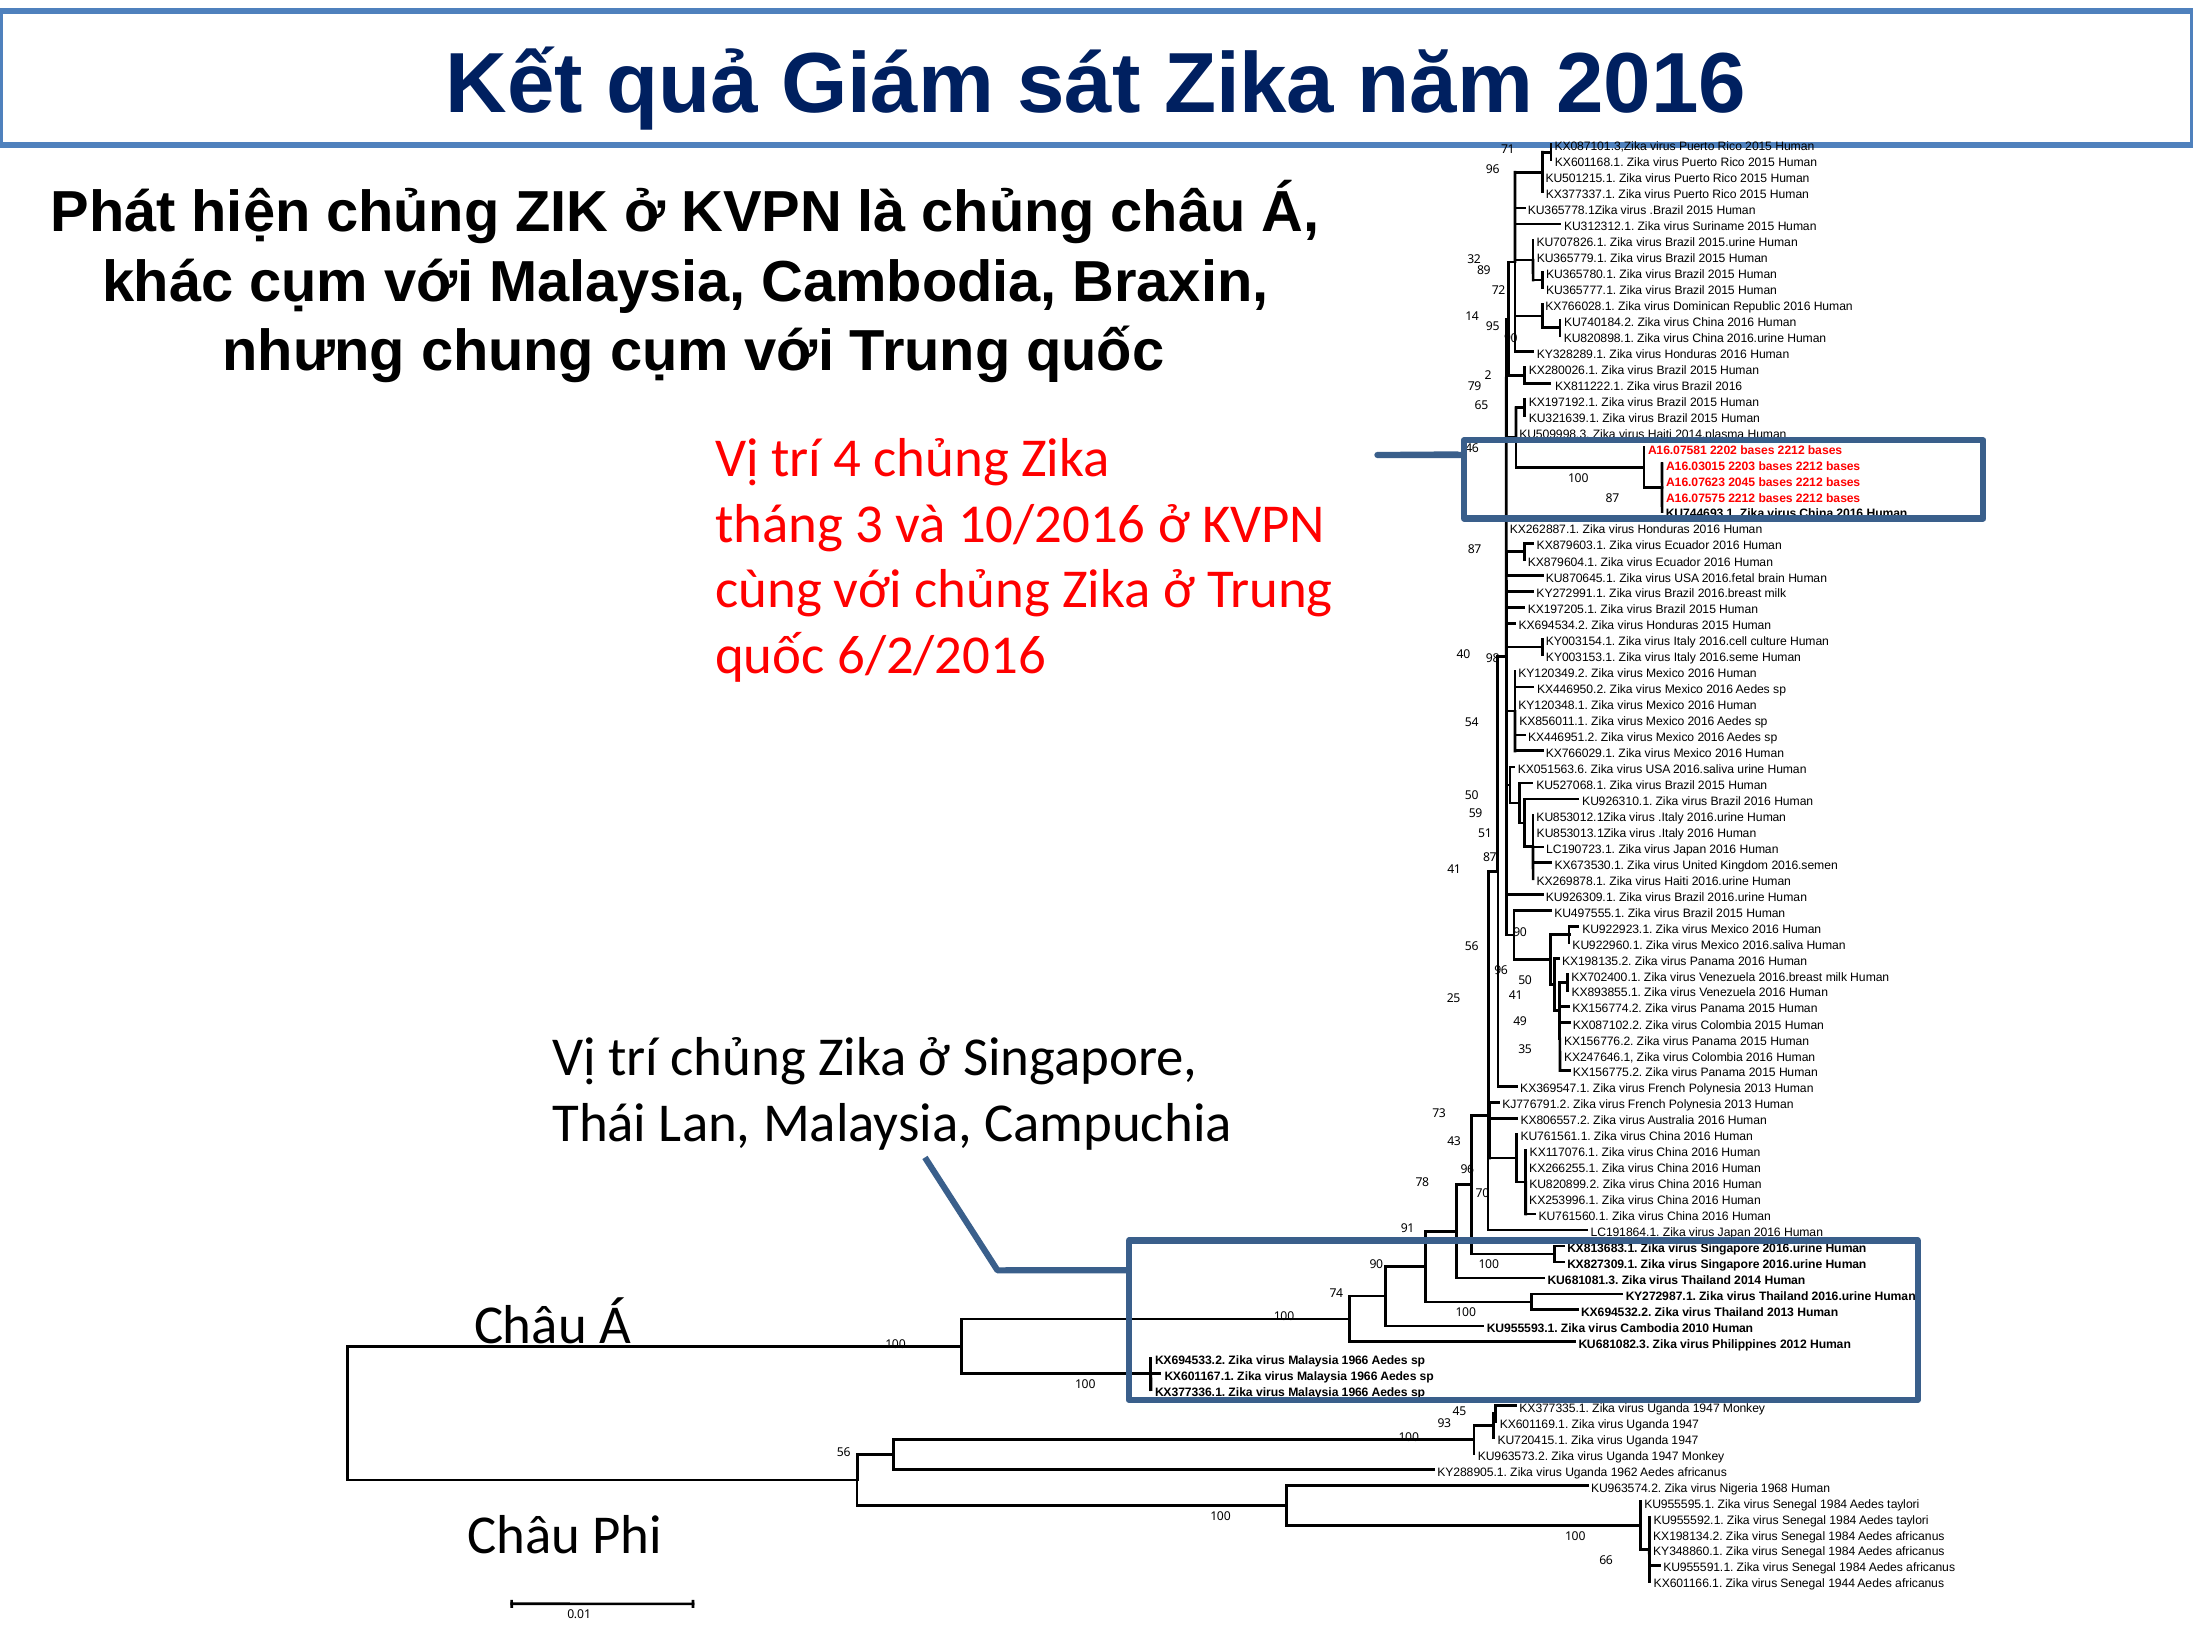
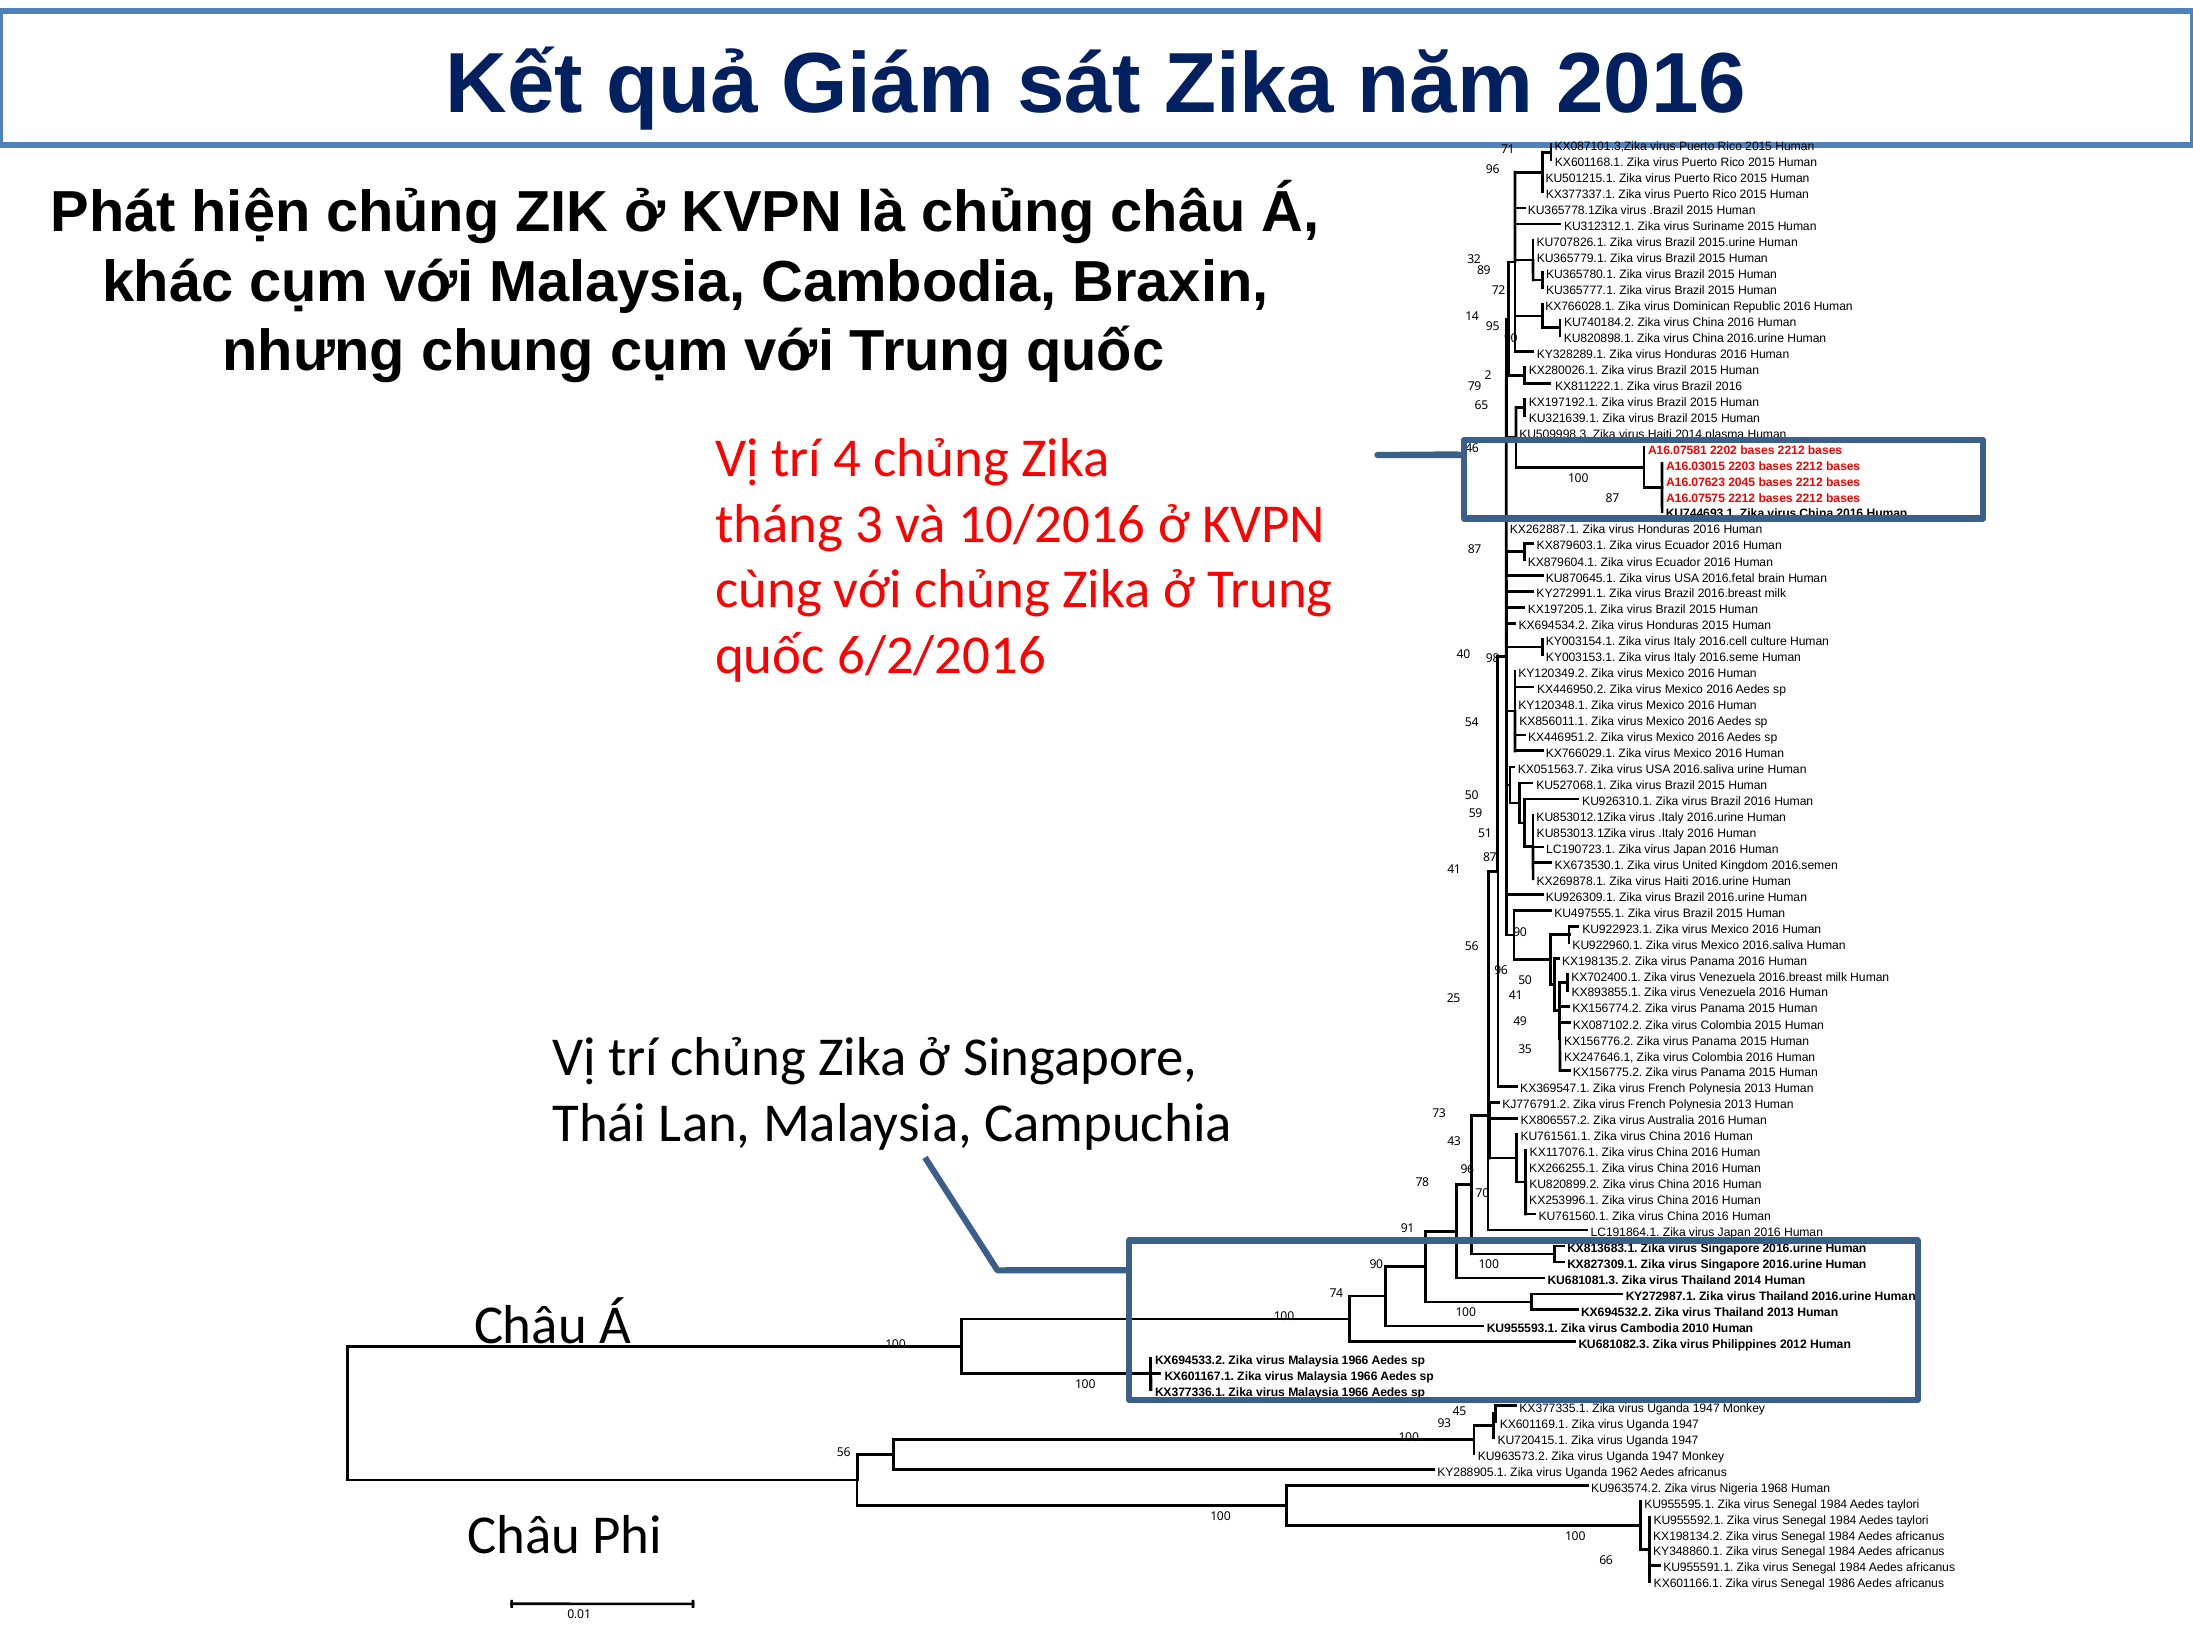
KX051563.6: KX051563.6 -> KX051563.7
1944: 1944 -> 1986
